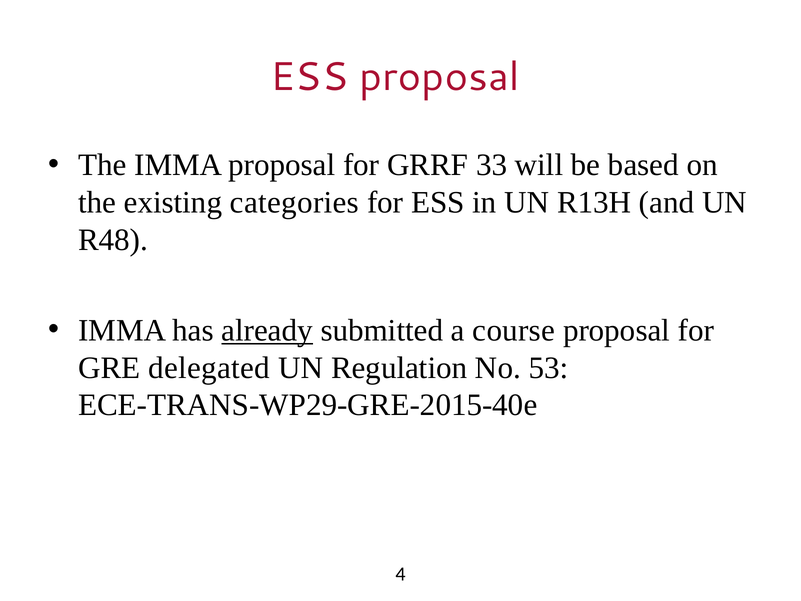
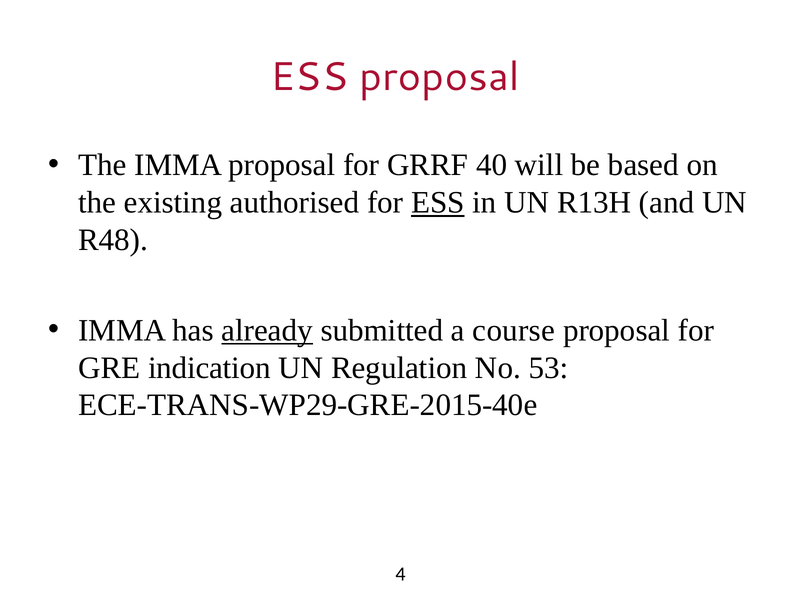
33: 33 -> 40
categories: categories -> authorised
ESS at (438, 202) underline: none -> present
delegated: delegated -> indication
